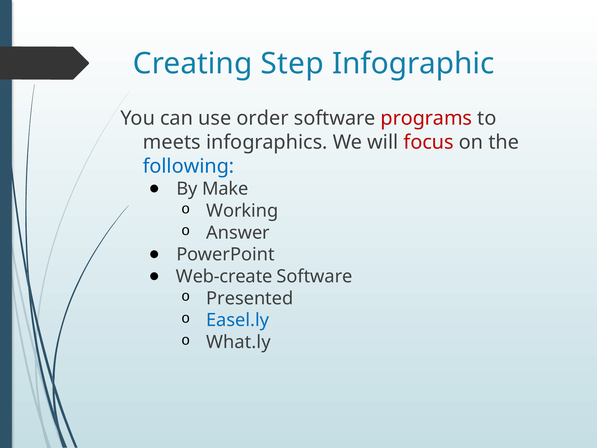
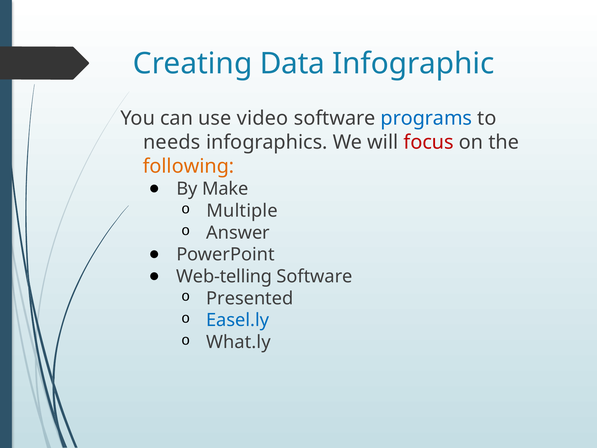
Step: Step -> Data
order: order -> video
programs colour: red -> blue
meets: meets -> needs
following colour: blue -> orange
Working: Working -> Multiple
Web-create: Web-create -> Web-telling
